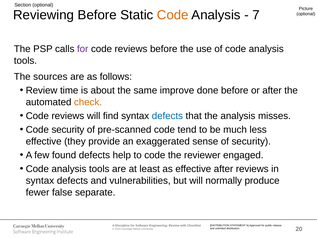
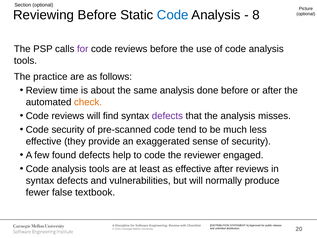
Code at (173, 15) colour: orange -> blue
7: 7 -> 8
sources: sources -> practice
same improve: improve -> analysis
defects at (167, 116) colour: blue -> purple
separate: separate -> textbook
